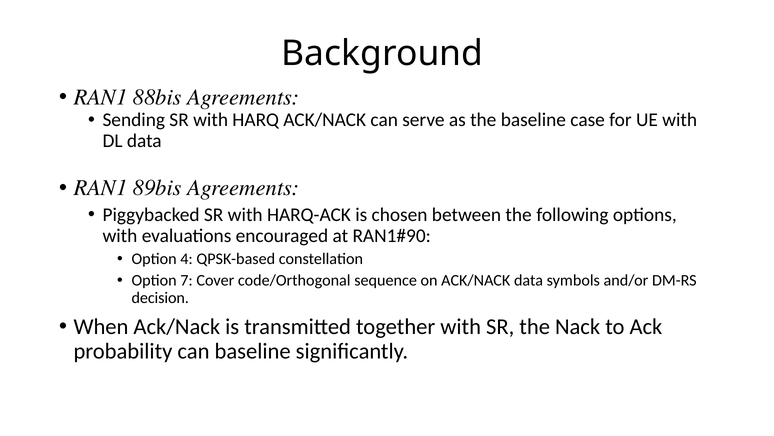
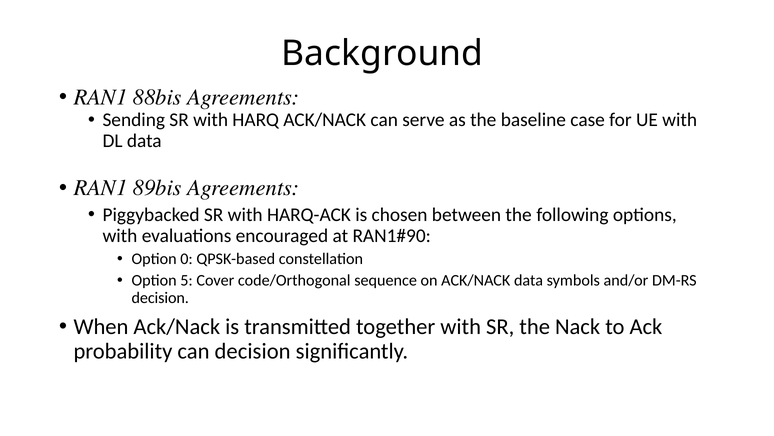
4: 4 -> 0
7: 7 -> 5
can baseline: baseline -> decision
